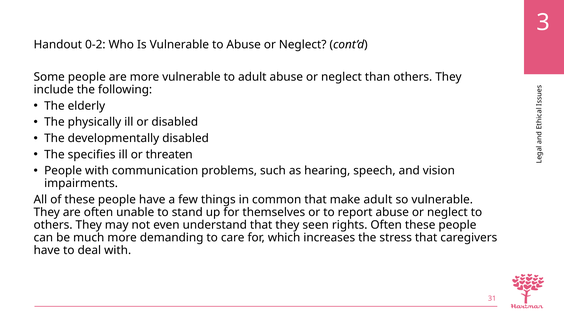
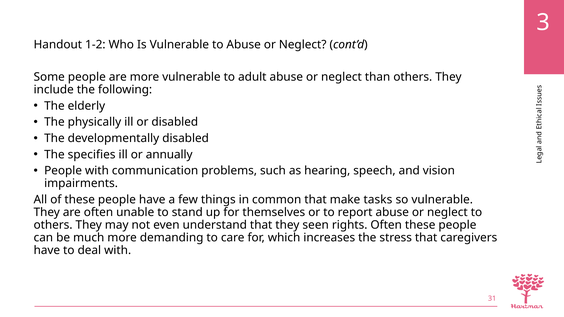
0-2: 0-2 -> 1-2
threaten: threaten -> annually
make adult: adult -> tasks
